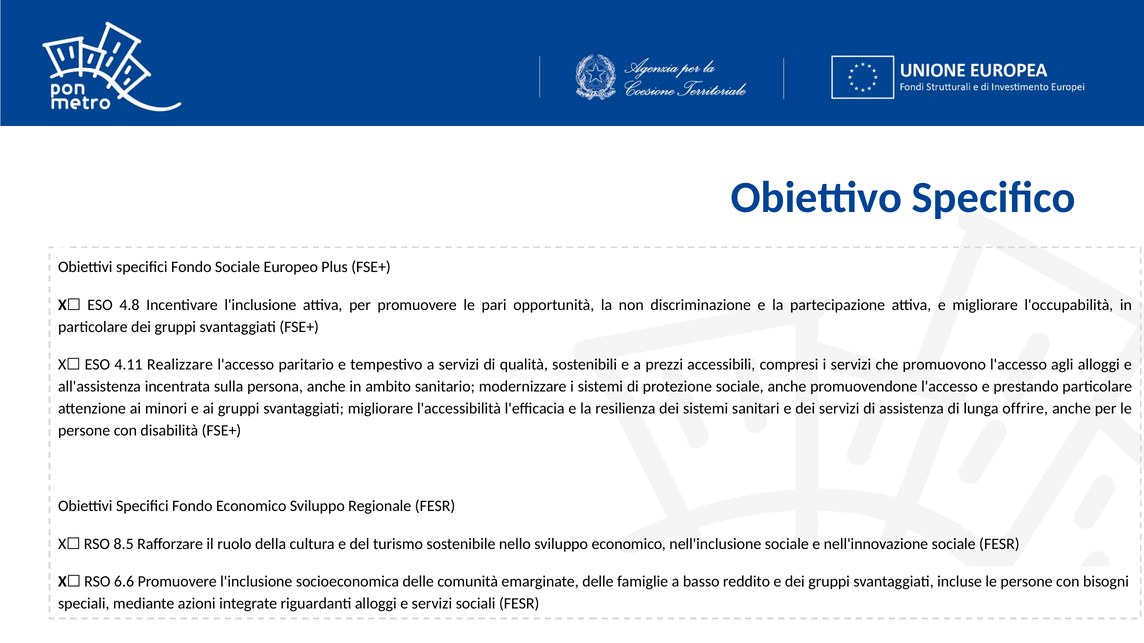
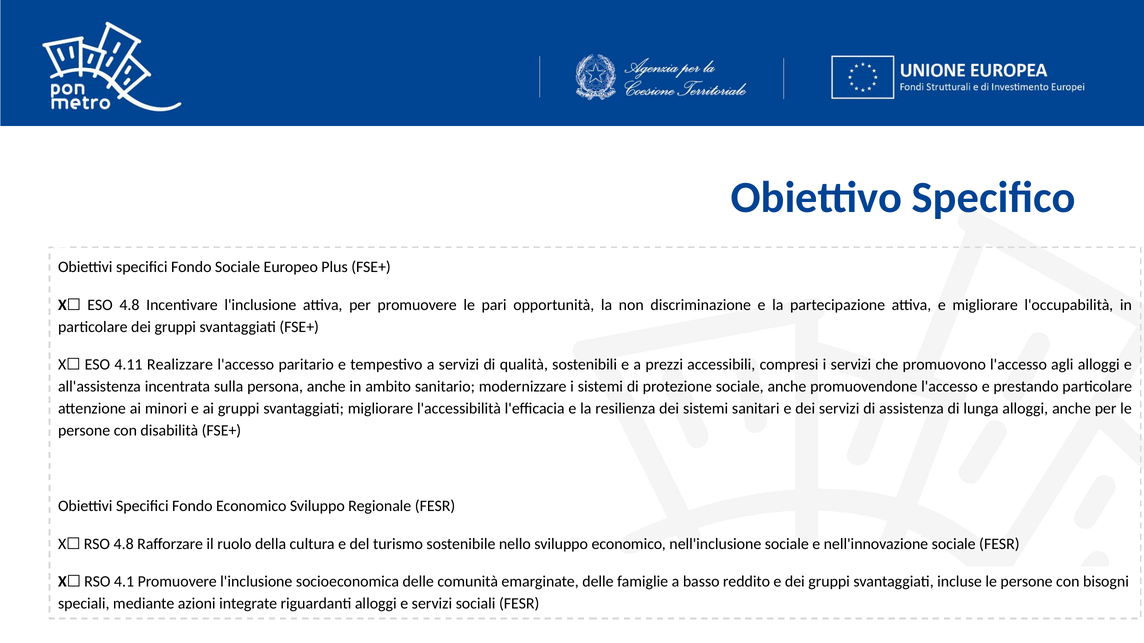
lunga offrire: offrire -> alloggi
RSO 8.5: 8.5 -> 4.8
6.6: 6.6 -> 4.1
